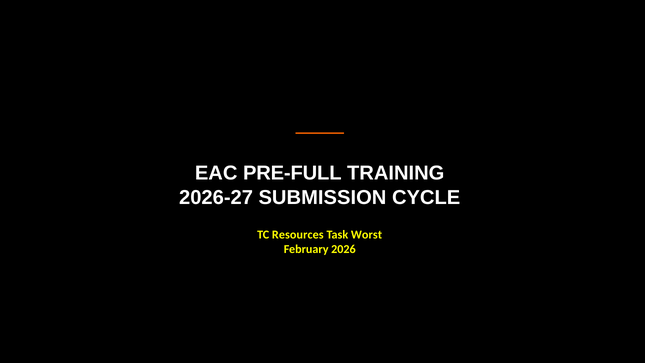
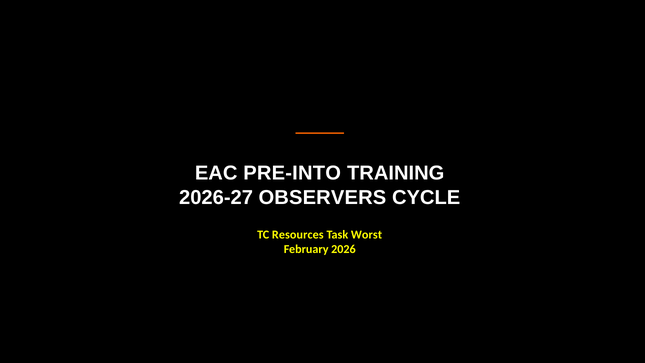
PRE-FULL: PRE-FULL -> PRE-INTO
SUBMISSION: SUBMISSION -> OBSERVERS
